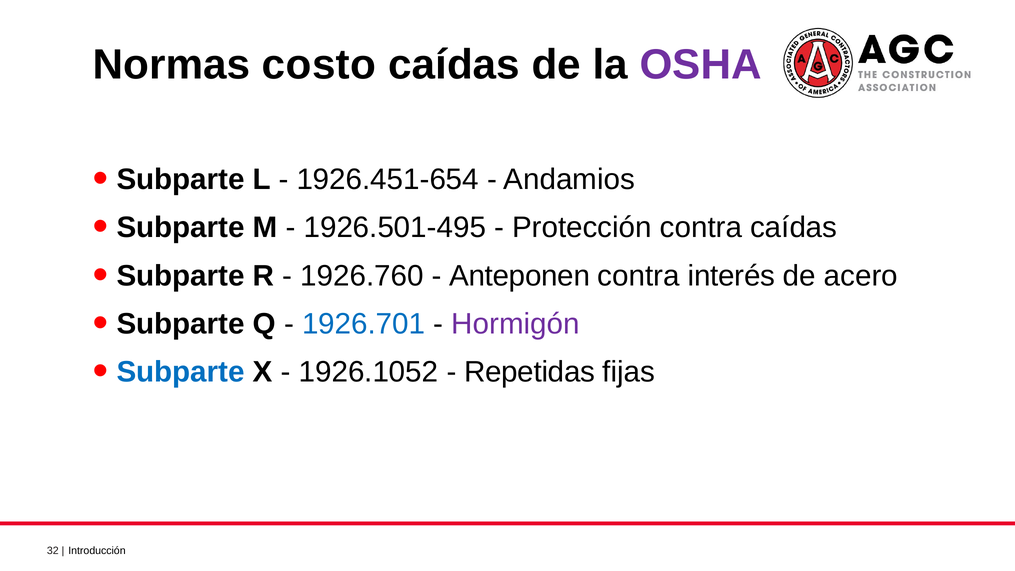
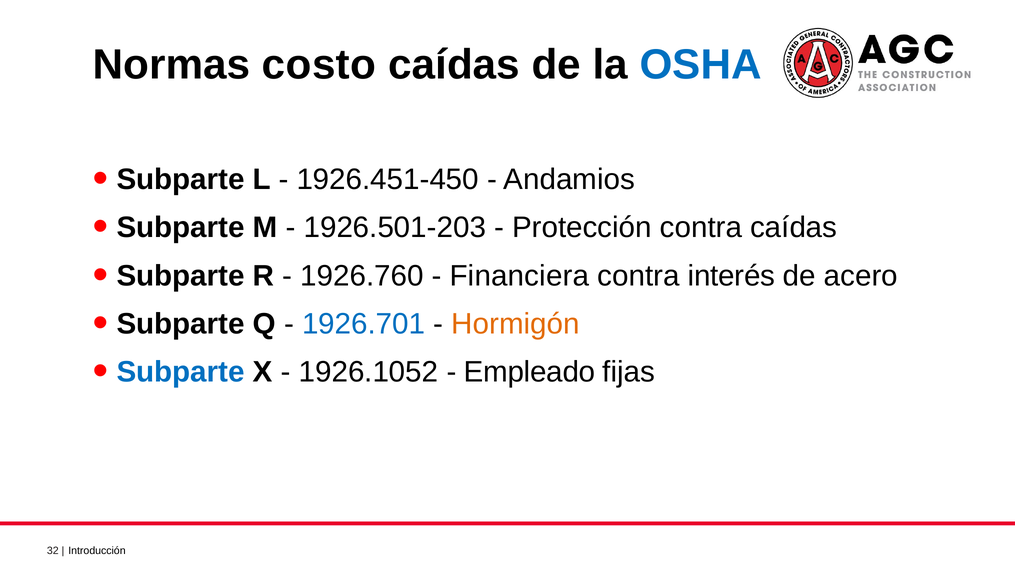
OSHA colour: purple -> blue
1926.451-654: 1926.451-654 -> 1926.451-450
1926.501-495: 1926.501-495 -> 1926.501-203
Anteponen: Anteponen -> Financiera
Hormigón colour: purple -> orange
Repetidas: Repetidas -> Empleado
